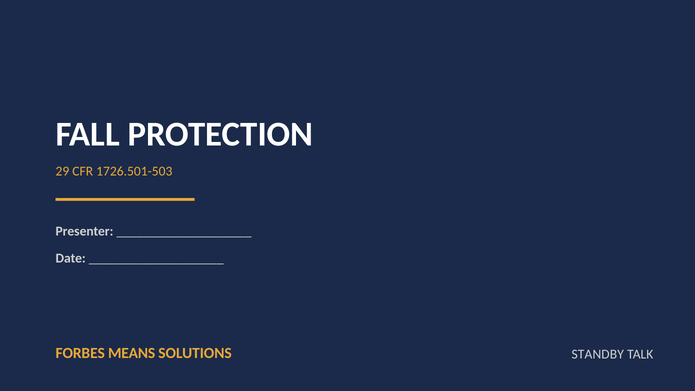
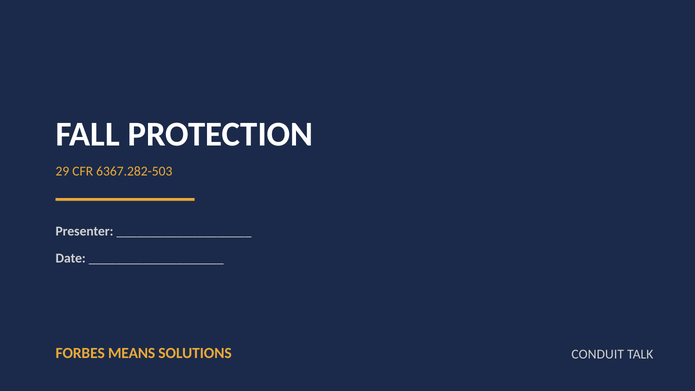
1726.501-503: 1726.501-503 -> 6367.282-503
STANDBY: STANDBY -> CONDUIT
